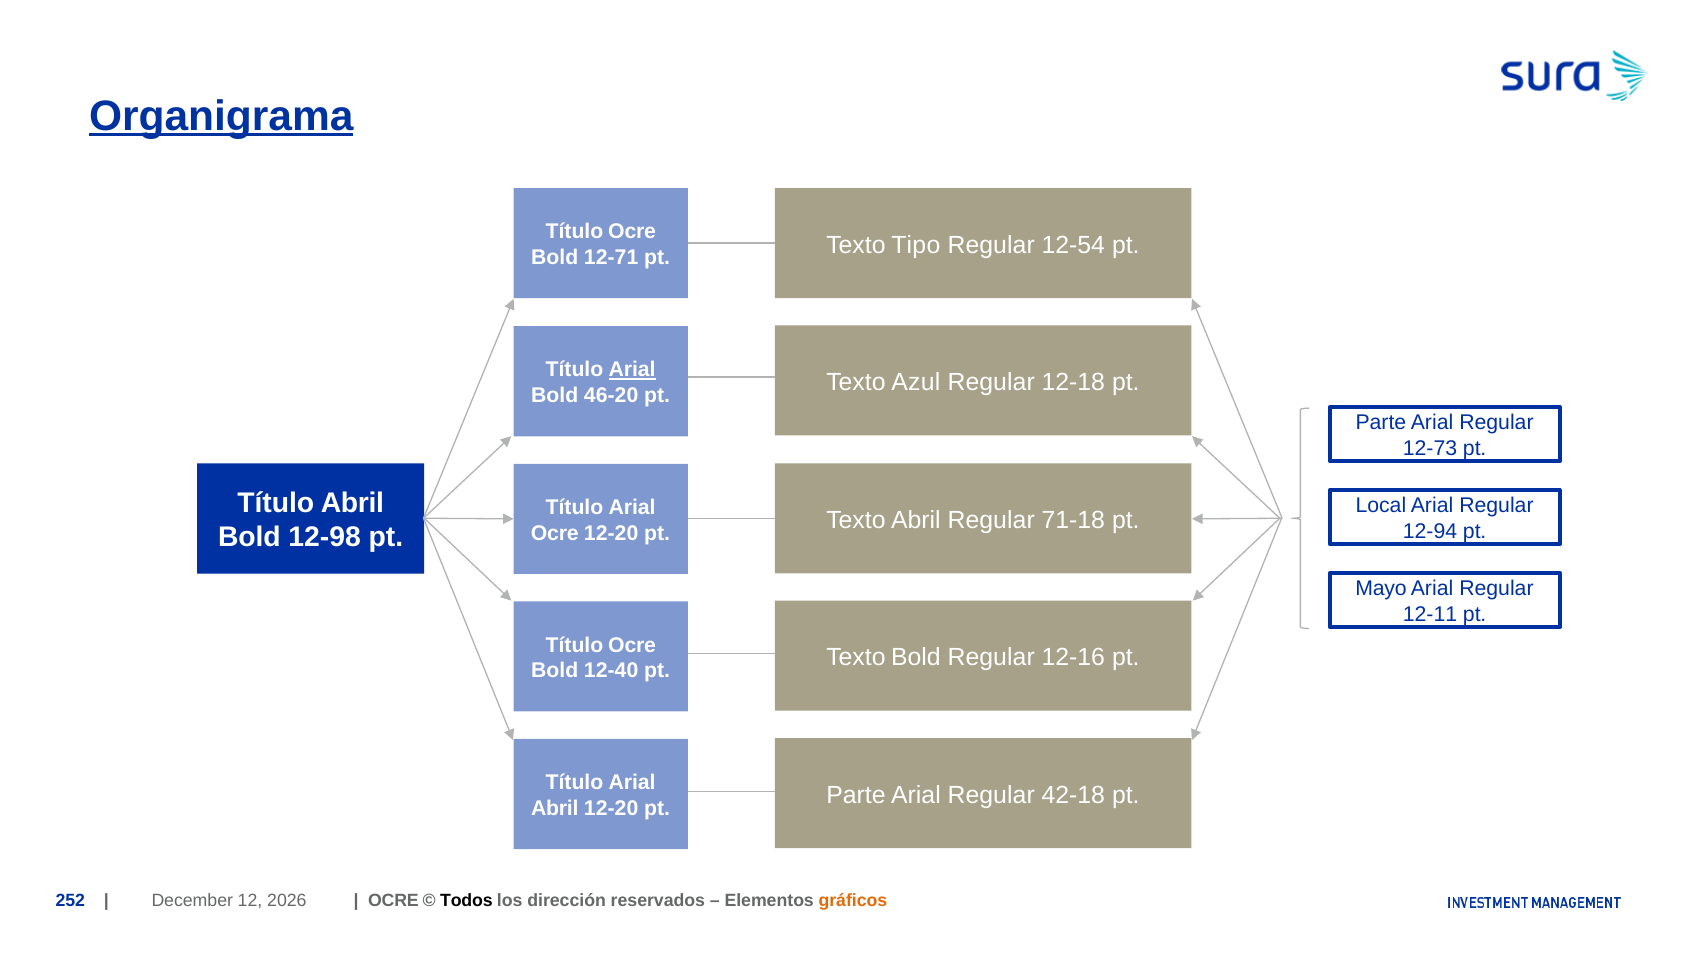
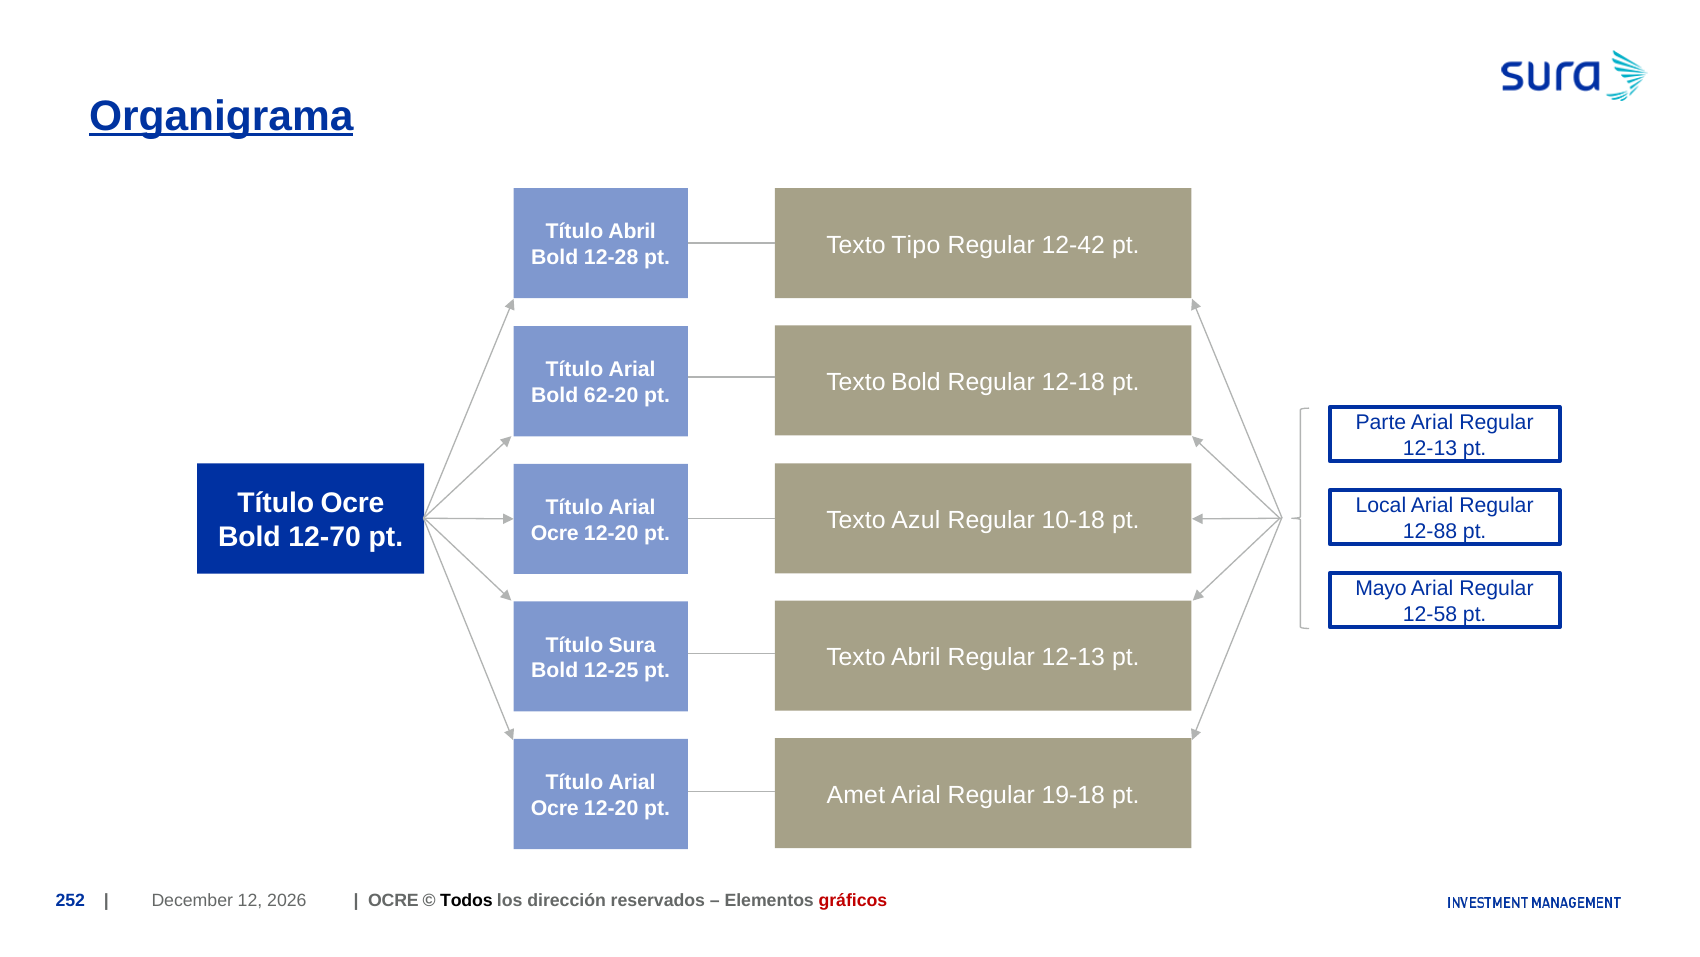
Ocre at (632, 232): Ocre -> Abril
12-54: 12-54 -> 12-42
12-71: 12-71 -> 12-28
Arial at (632, 370) underline: present -> none
Texto Azul: Azul -> Bold
46-20: 46-20 -> 62-20
12-73 at (1430, 448): 12-73 -> 12-13
Título Abril: Abril -> Ocre
Texto Abril: Abril -> Azul
71-18: 71-18 -> 10-18
12-94: 12-94 -> 12-88
12-98: 12-98 -> 12-70
12-11: 12-11 -> 12-58
Ocre at (632, 645): Ocre -> Sura
Texto Bold: Bold -> Abril
12-16 at (1073, 657): 12-16 -> 12-13
12-40: 12-40 -> 12-25
Parte at (856, 794): Parte -> Amet
42-18: 42-18 -> 19-18
Abril at (555, 808): Abril -> Ocre
gráficos colour: orange -> red
